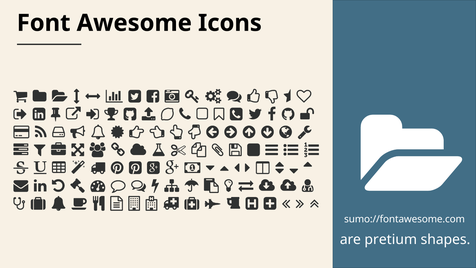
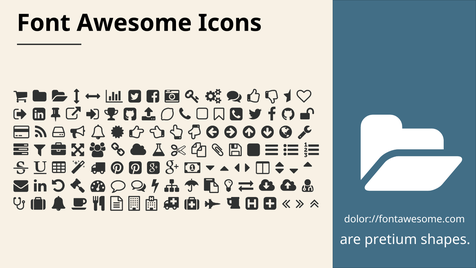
sumo://fontawesome.com: sumo://fontawesome.com -> dolor://fontawesome.com
